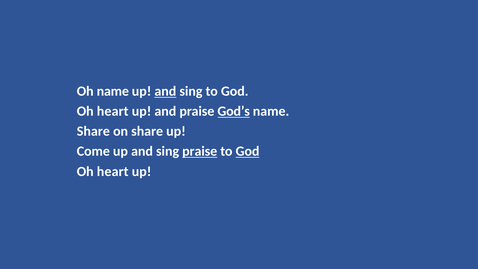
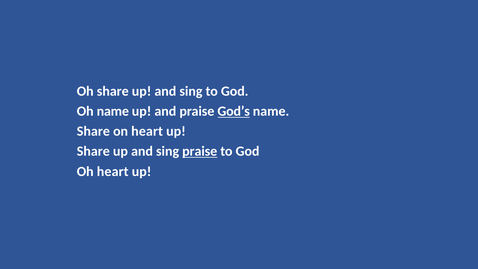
Oh name: name -> share
and at (165, 91) underline: present -> none
heart at (113, 111): heart -> name
on share: share -> heart
Come at (93, 151): Come -> Share
God at (248, 151) underline: present -> none
